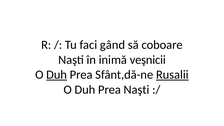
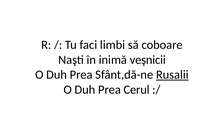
gând: gând -> limbi
Duh at (57, 75) underline: present -> none
Prea Naşti: Naşti -> Cerul
